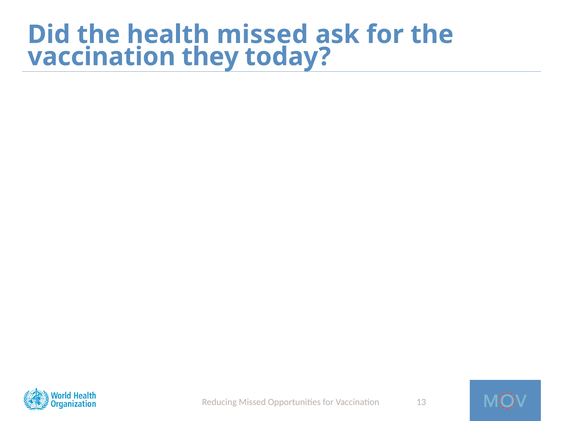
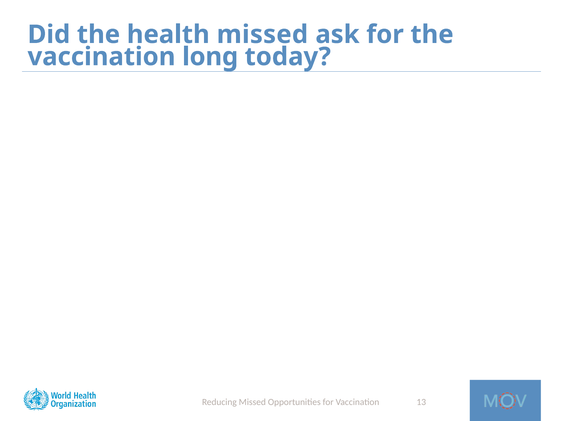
they: they -> long
